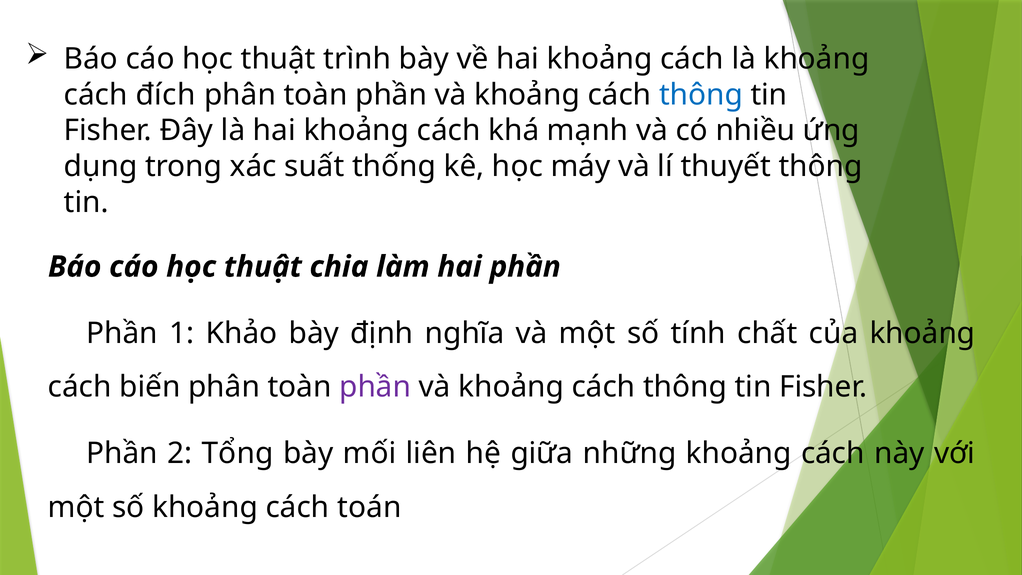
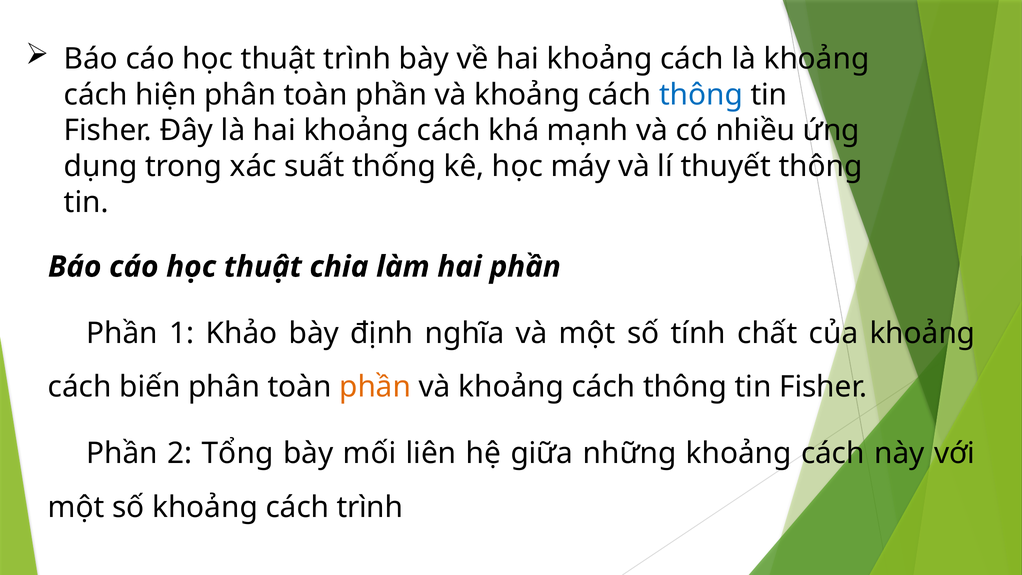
đích: đích -> hiện
phần at (375, 387) colour: purple -> orange
cách toán: toán -> trình
